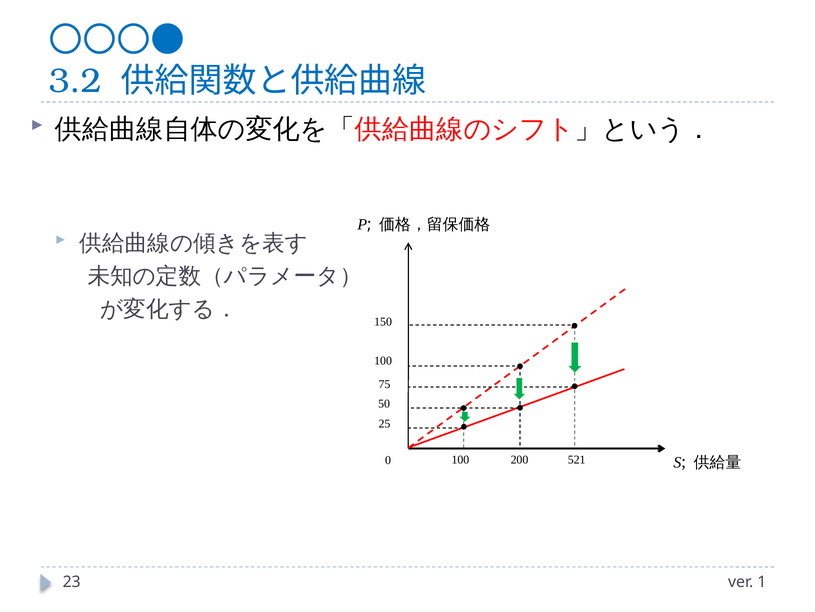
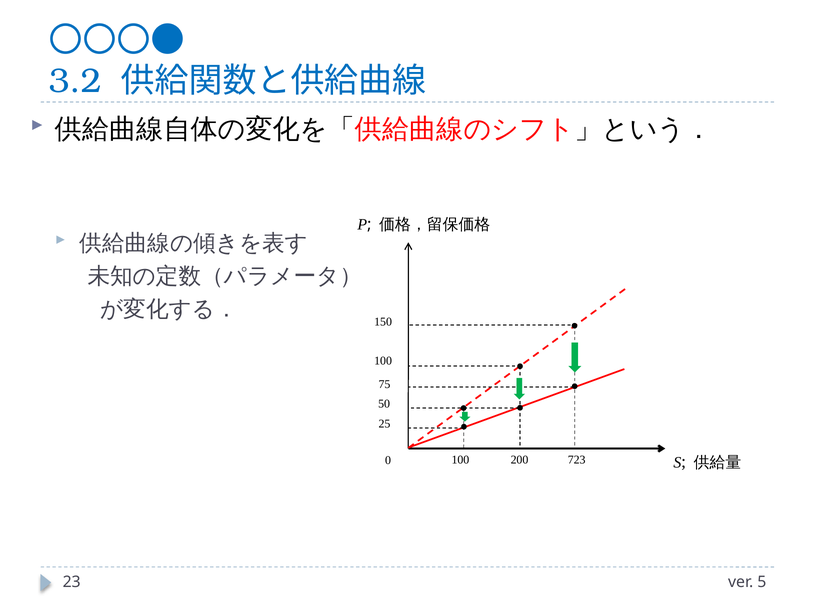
521: 521 -> 723
1: 1 -> 5
